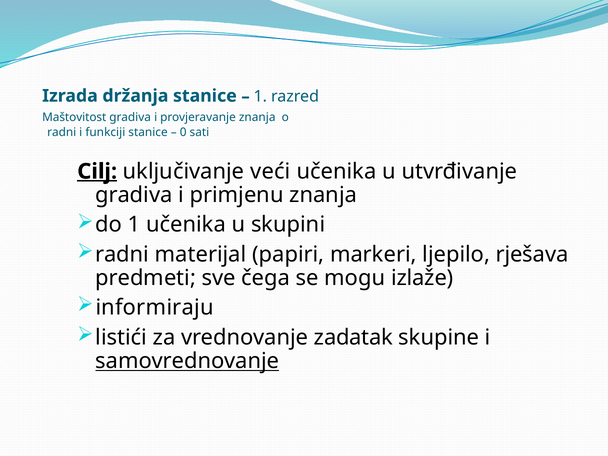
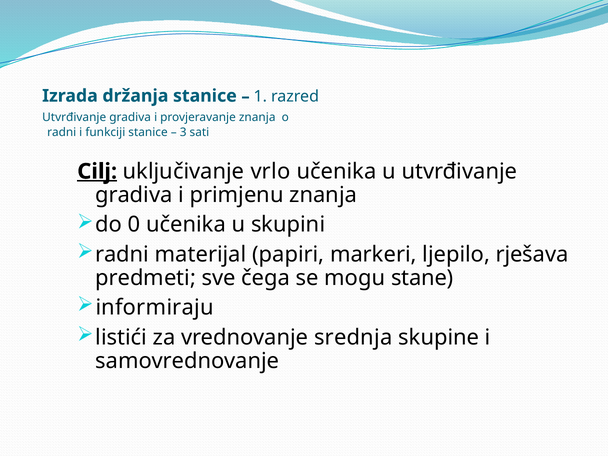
Maštovitost at (74, 117): Maštovitost -> Utvrđivanje
0: 0 -> 3
veći: veći -> vrlo
do 1: 1 -> 0
izlaže: izlaže -> stane
zadatak: zadatak -> srednja
samovrednovanje underline: present -> none
